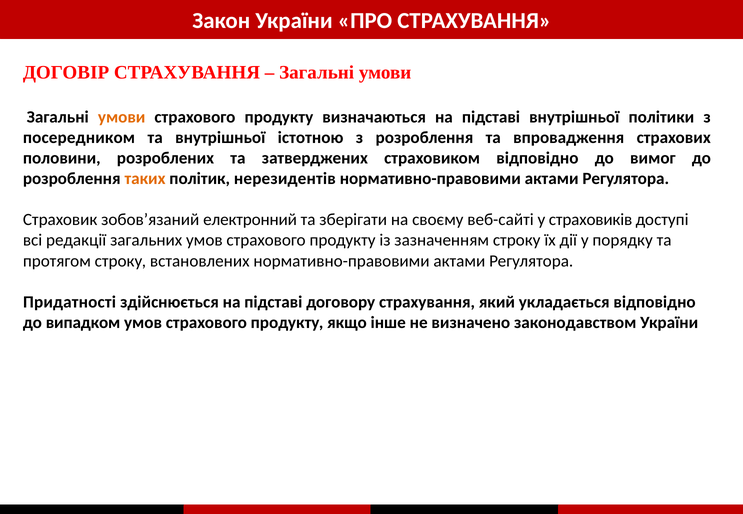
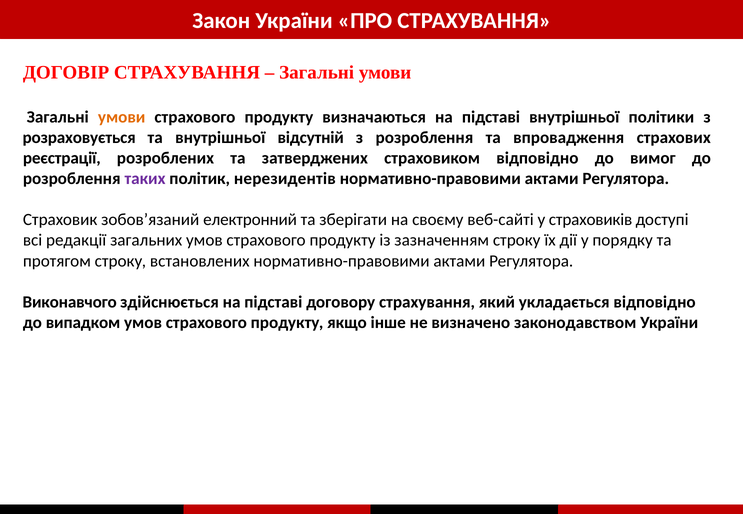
посередником: посередником -> розраховується
істотною: істотною -> відсутній
половини: половини -> реєстрації
таких colour: orange -> purple
Придатності: Придатності -> Виконавчого
